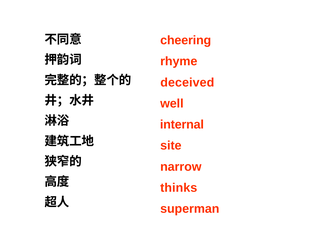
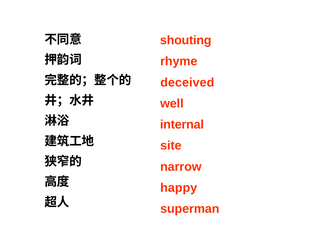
cheering: cheering -> shouting
thinks: thinks -> happy
